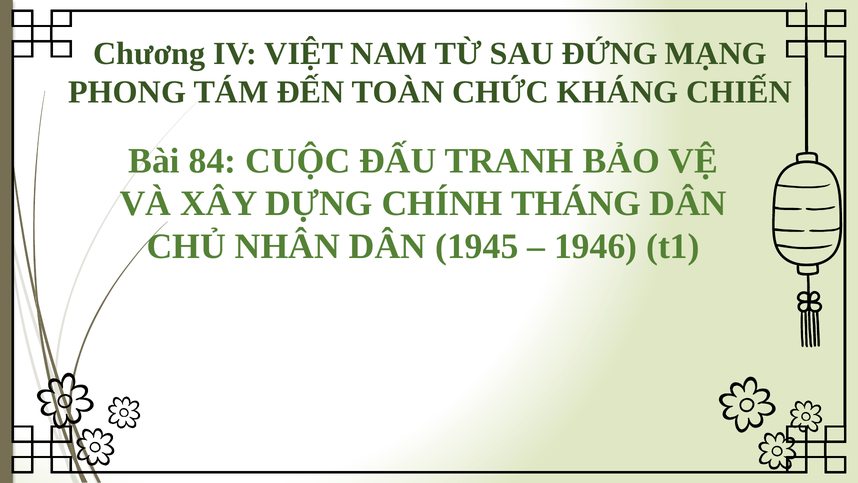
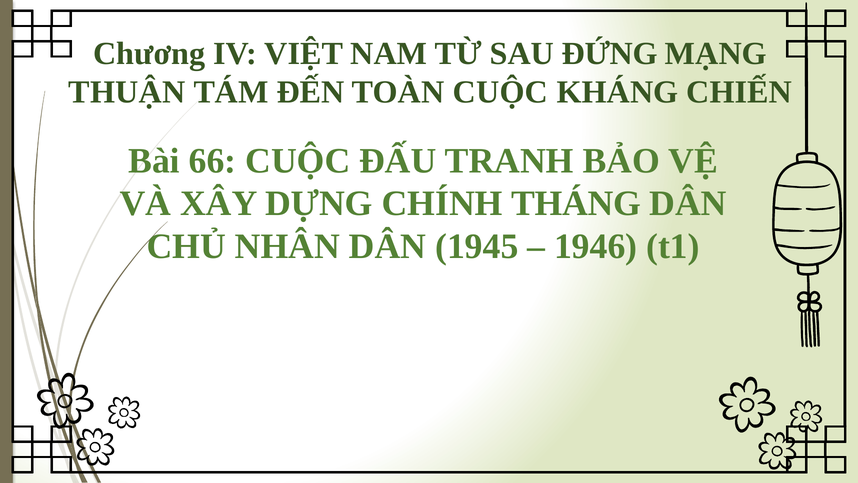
PHONG: PHONG -> THUẬN
TOÀN CHỨC: CHỨC -> CUỘC
84: 84 -> 66
